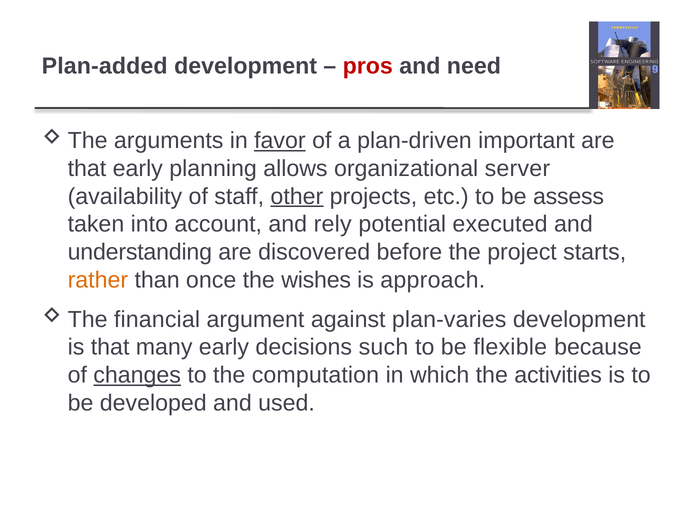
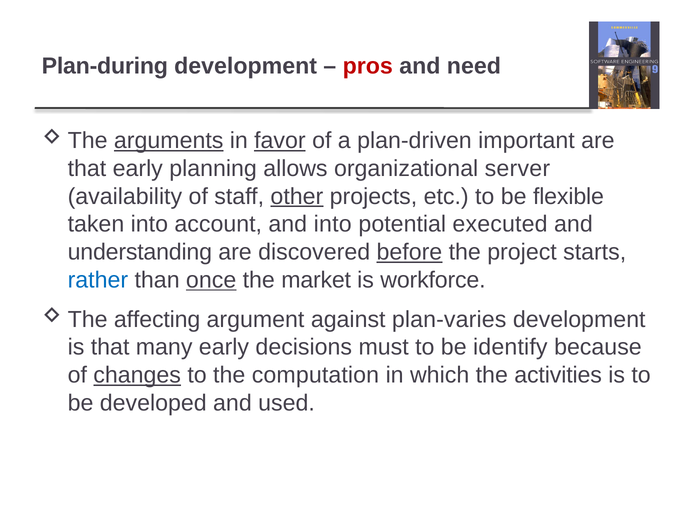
Plan-added: Plan-added -> Plan-during
arguments underline: none -> present
assess: assess -> flexible
and rely: rely -> into
before underline: none -> present
rather colour: orange -> blue
once underline: none -> present
wishes: wishes -> market
approach: approach -> workforce
financial: financial -> affecting
such: such -> must
flexible: flexible -> identify
